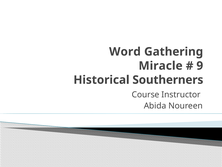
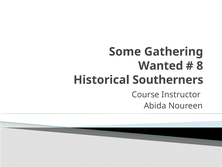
Word: Word -> Some
Miracle: Miracle -> Wanted
9: 9 -> 8
